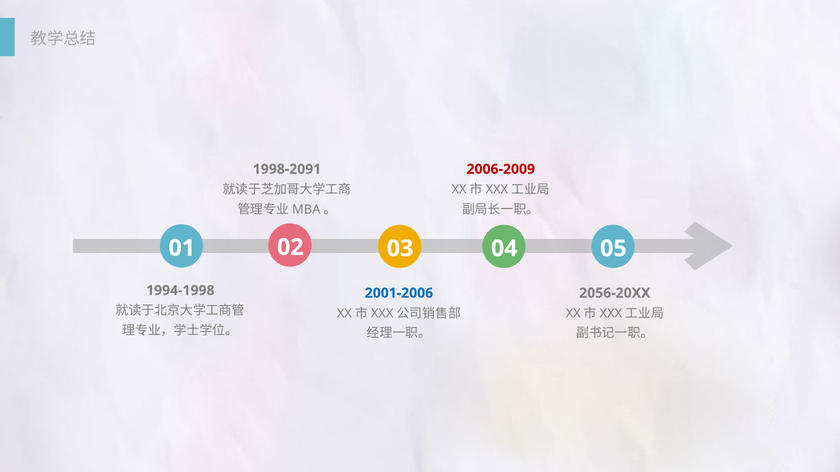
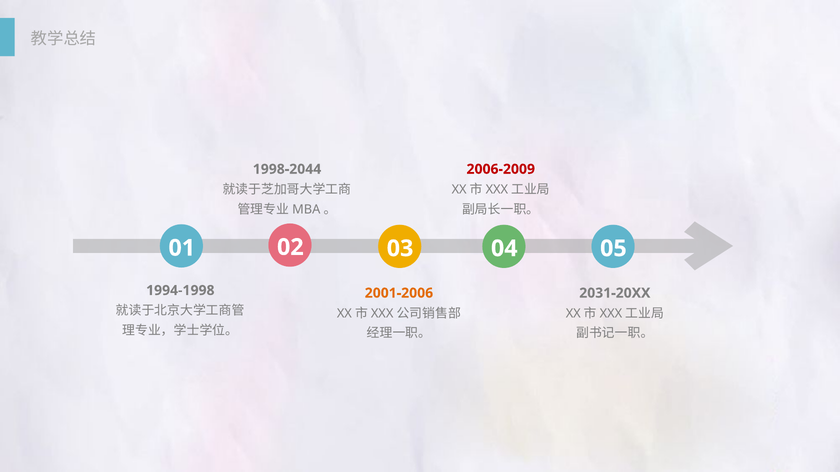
1998-2091: 1998-2091 -> 1998-2044
2001-2006 colour: blue -> orange
2056-20XX: 2056-20XX -> 2031-20XX
